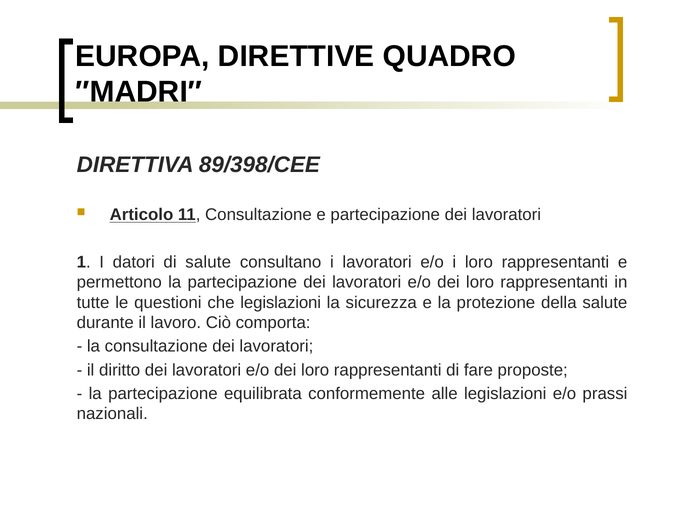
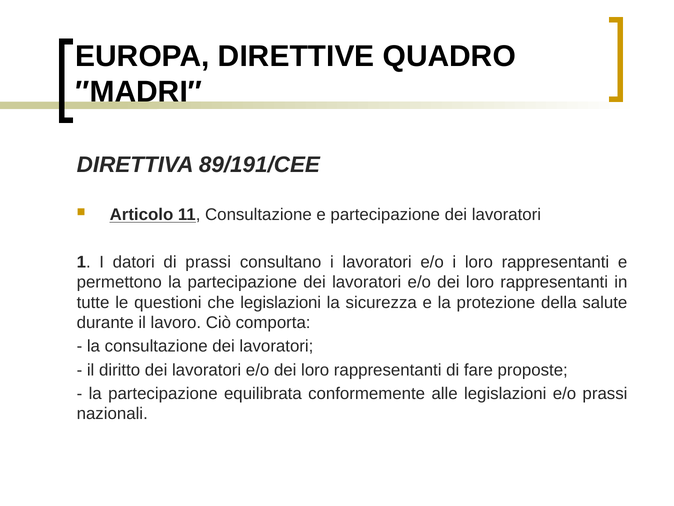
89/398/CEE: 89/398/CEE -> 89/191/CEE
di salute: salute -> prassi
